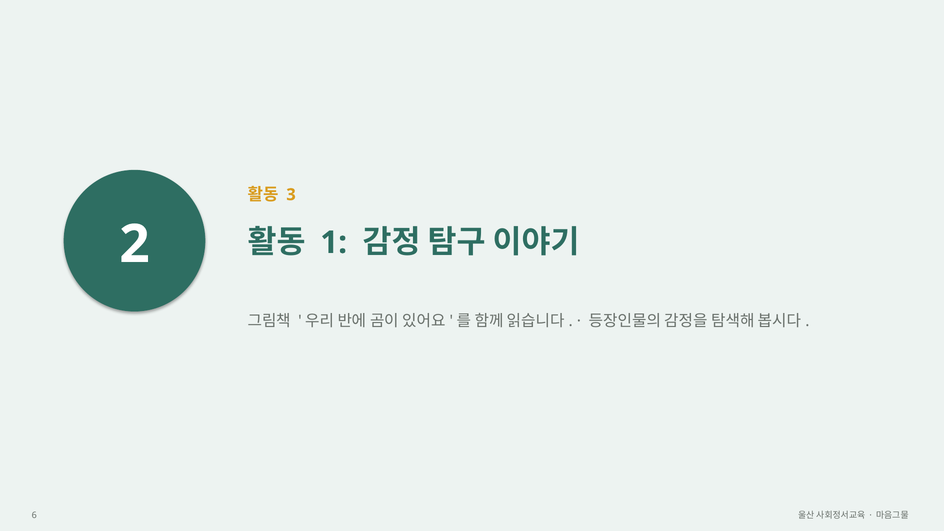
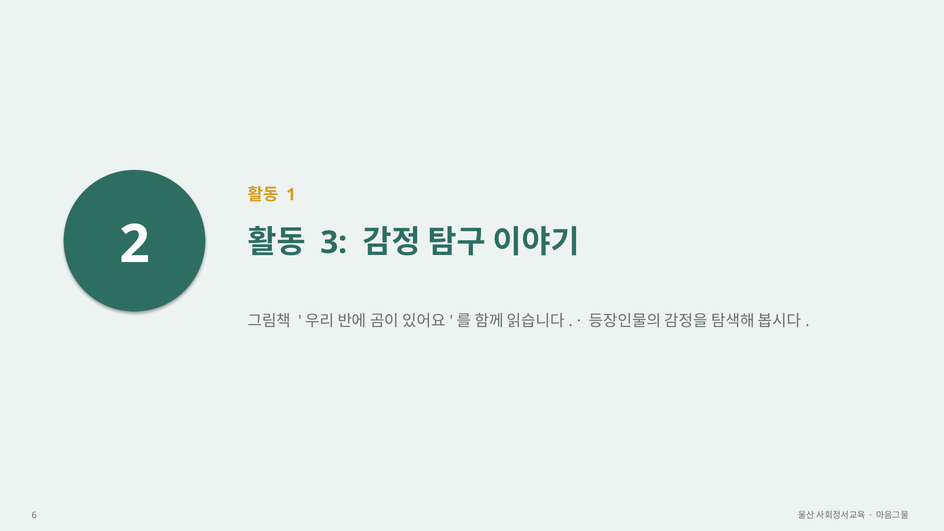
3: 3 -> 1
1: 1 -> 3
